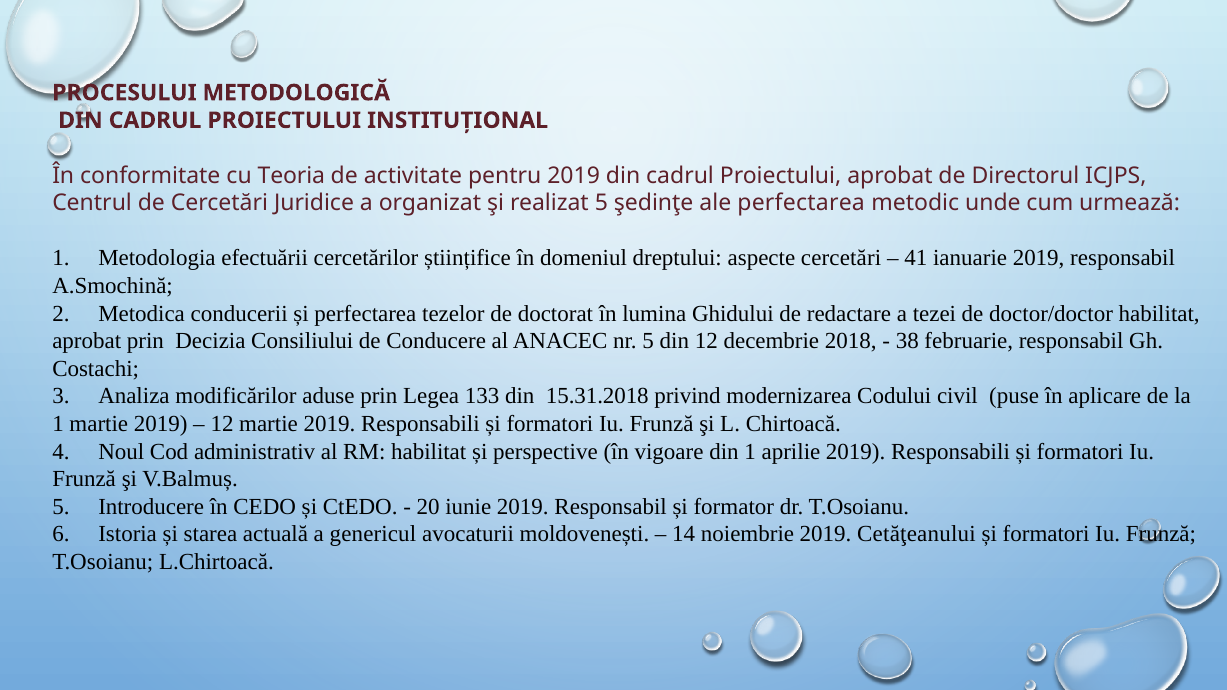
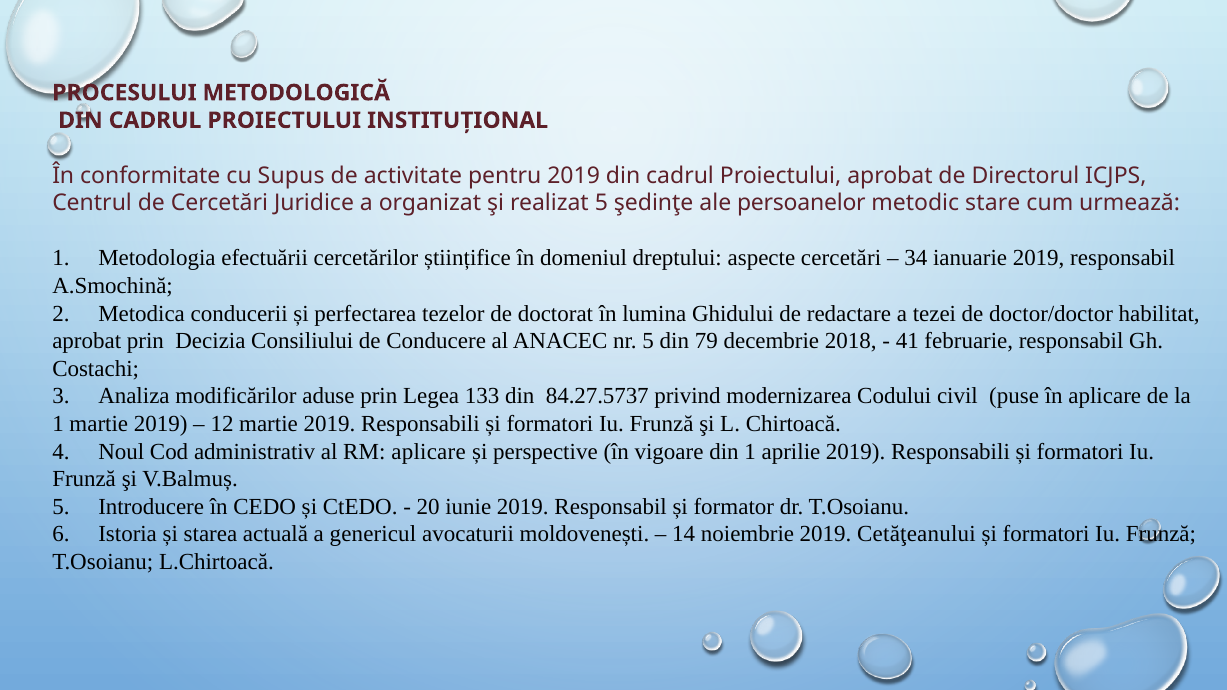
Teoria: Teoria -> Supus
ale perfectarea: perfectarea -> persoanelor
unde: unde -> stare
41: 41 -> 34
din 12: 12 -> 79
38: 38 -> 41
15.31.2018: 15.31.2018 -> 84.27.5737
RM habilitat: habilitat -> aplicare
